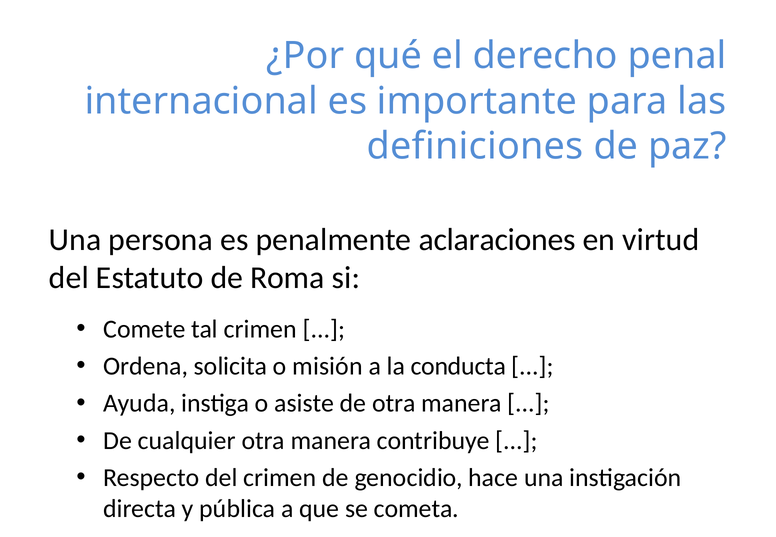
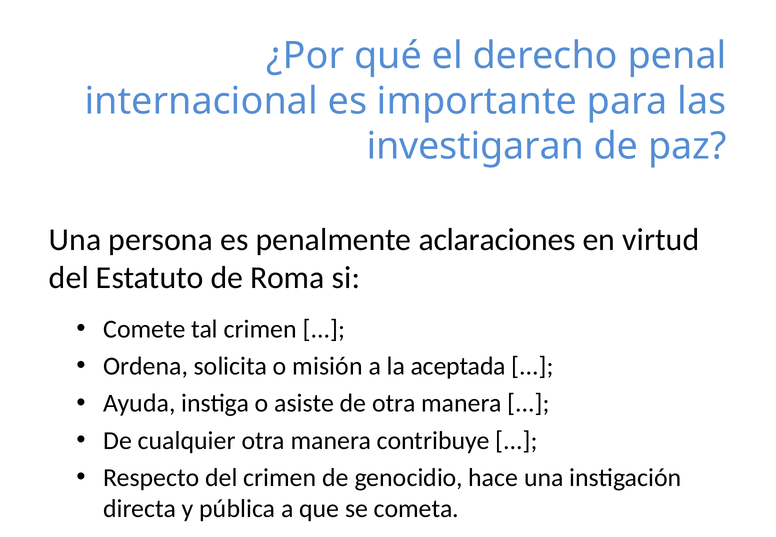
definiciones: definiciones -> investigaran
conducta: conducta -> aceptada
